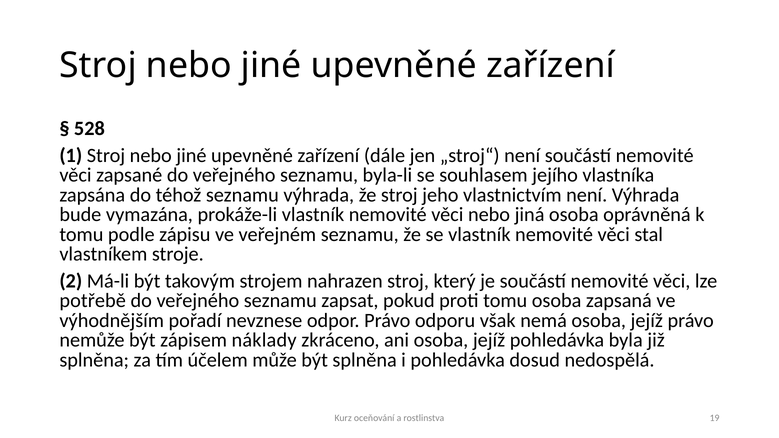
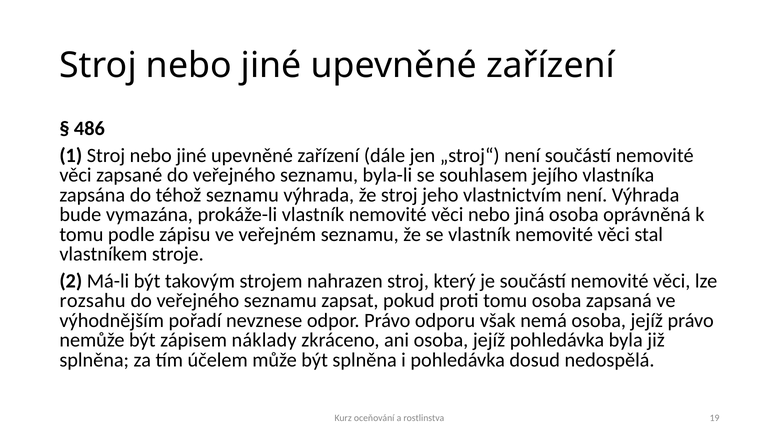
528: 528 -> 486
potřebě: potřebě -> rozsahu
